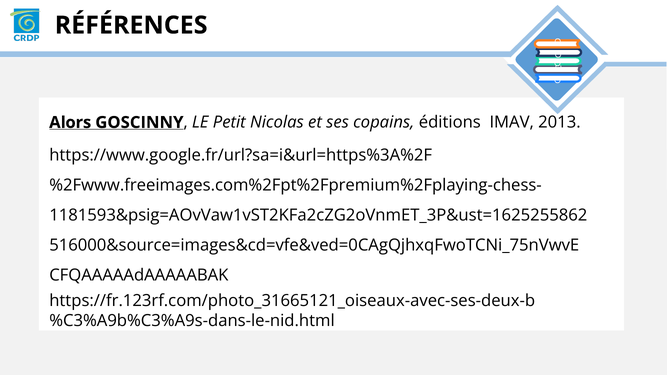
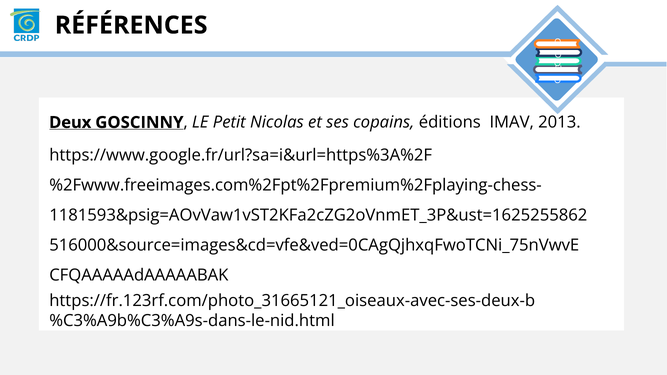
Alors: Alors -> Deux
